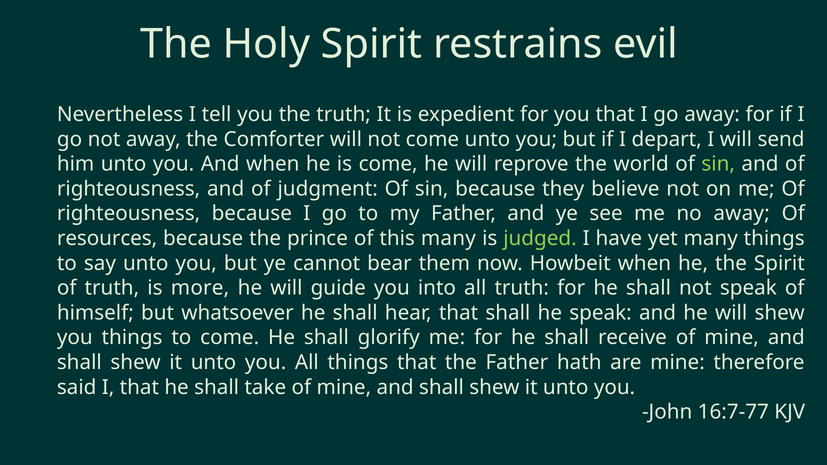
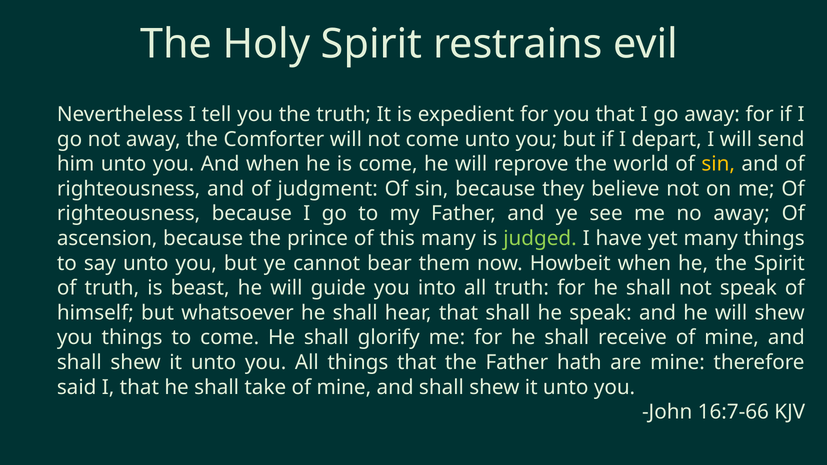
sin at (718, 164) colour: light green -> yellow
resources: resources -> ascension
more: more -> beast
16:7-77: 16:7-77 -> 16:7-66
